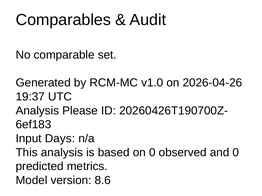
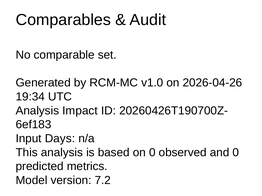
19:37: 19:37 -> 19:34
Please: Please -> Impact
8.6: 8.6 -> 7.2
